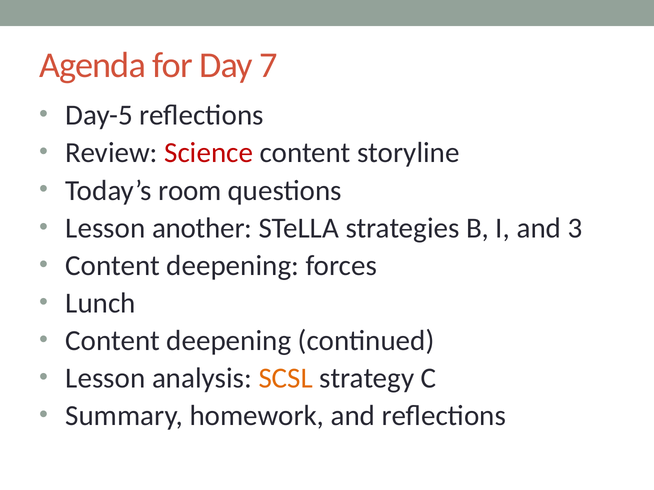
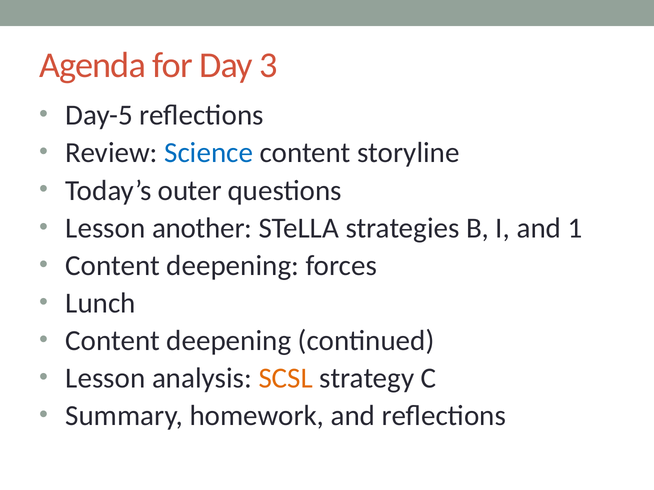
7: 7 -> 3
Science colour: red -> blue
room: room -> outer
3: 3 -> 1
